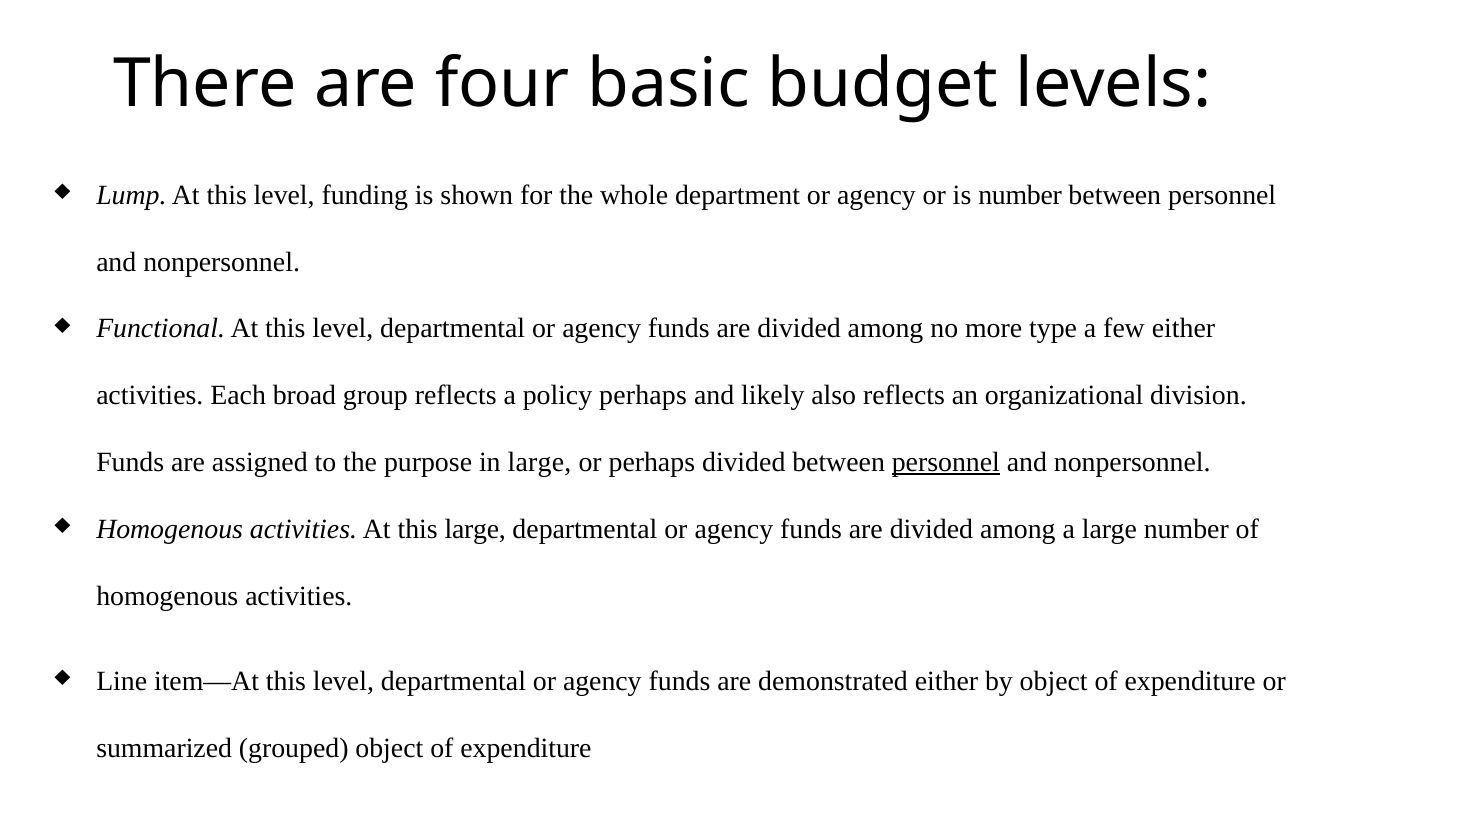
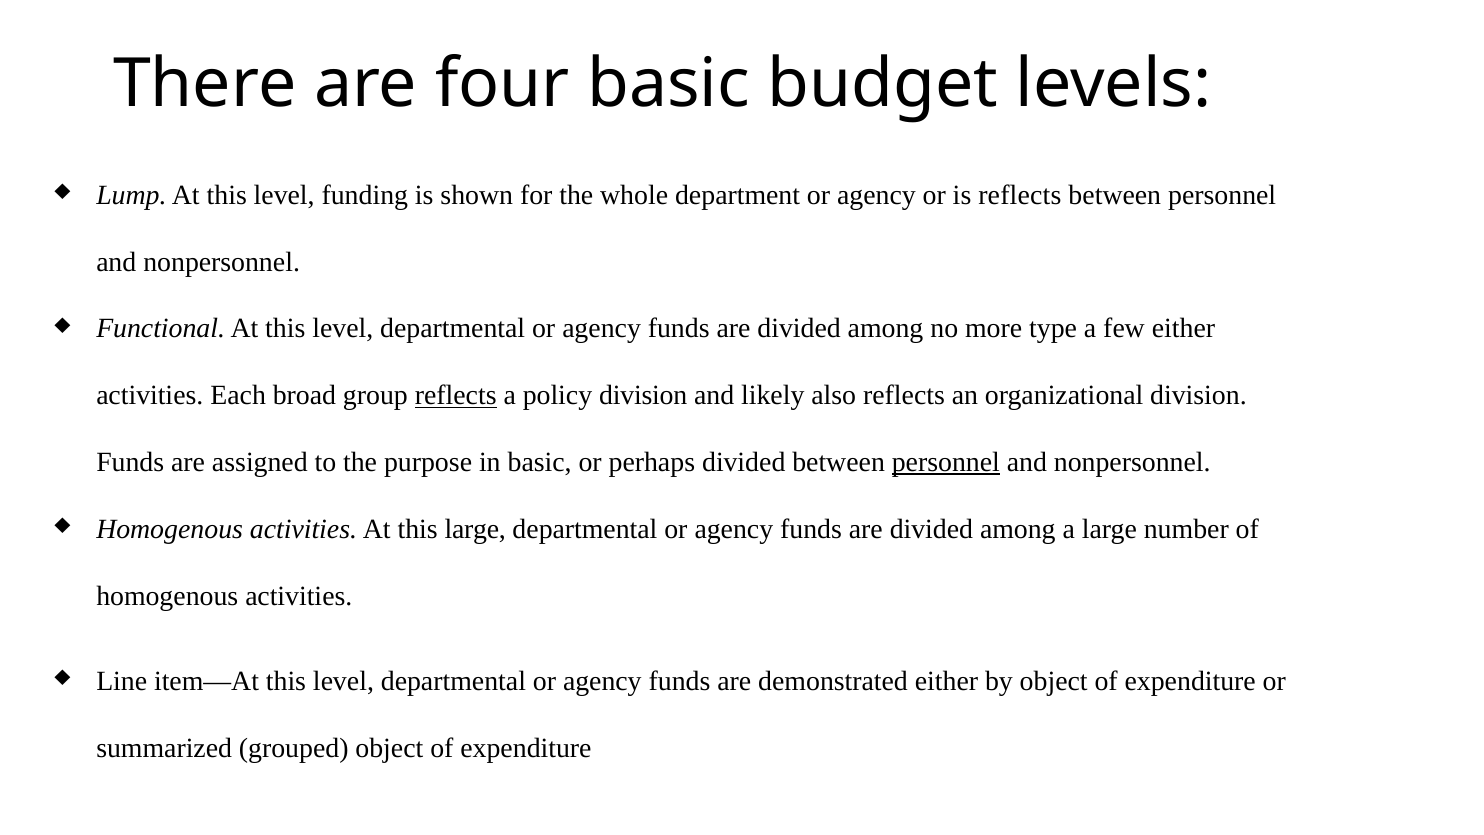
is number: number -> reflects
reflects at (456, 395) underline: none -> present
policy perhaps: perhaps -> division
in large: large -> basic
